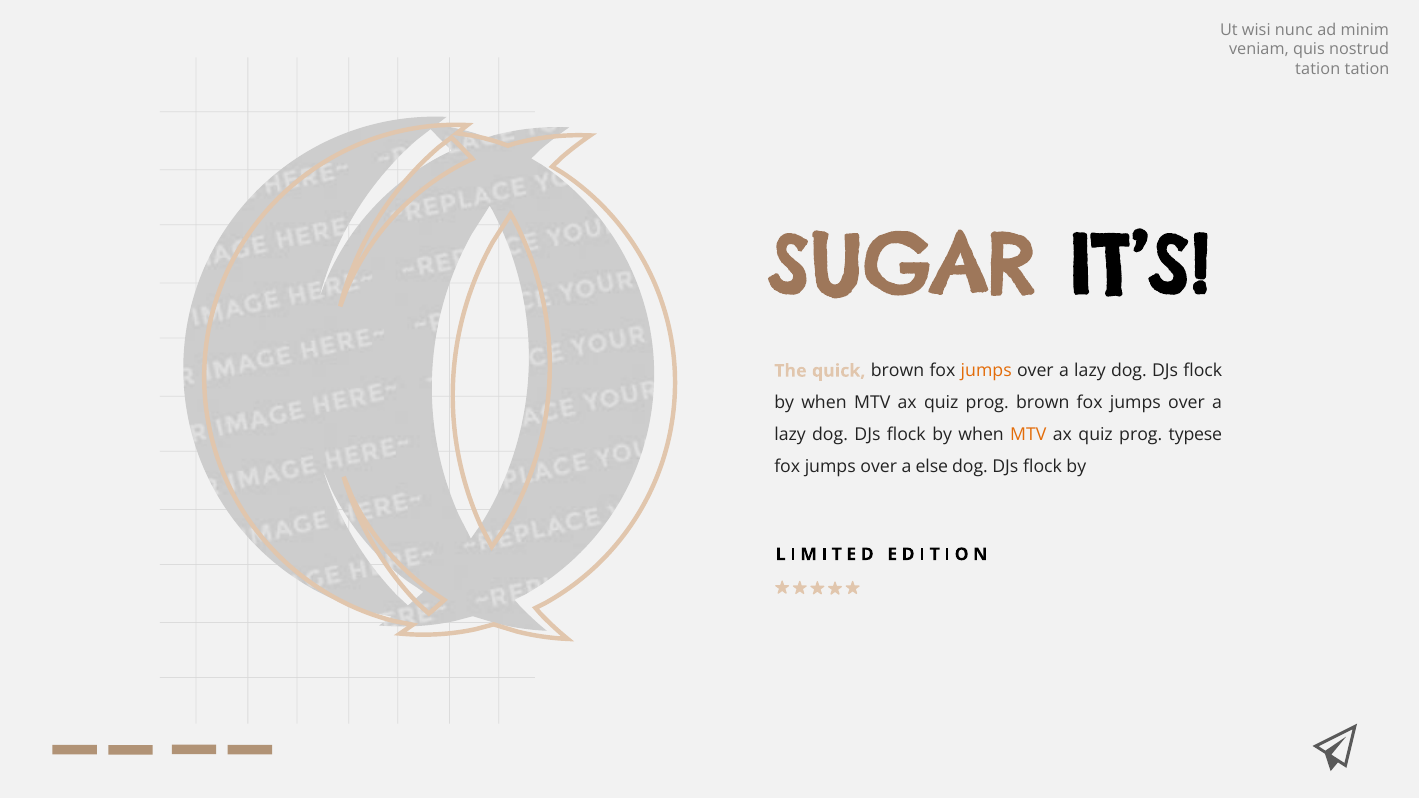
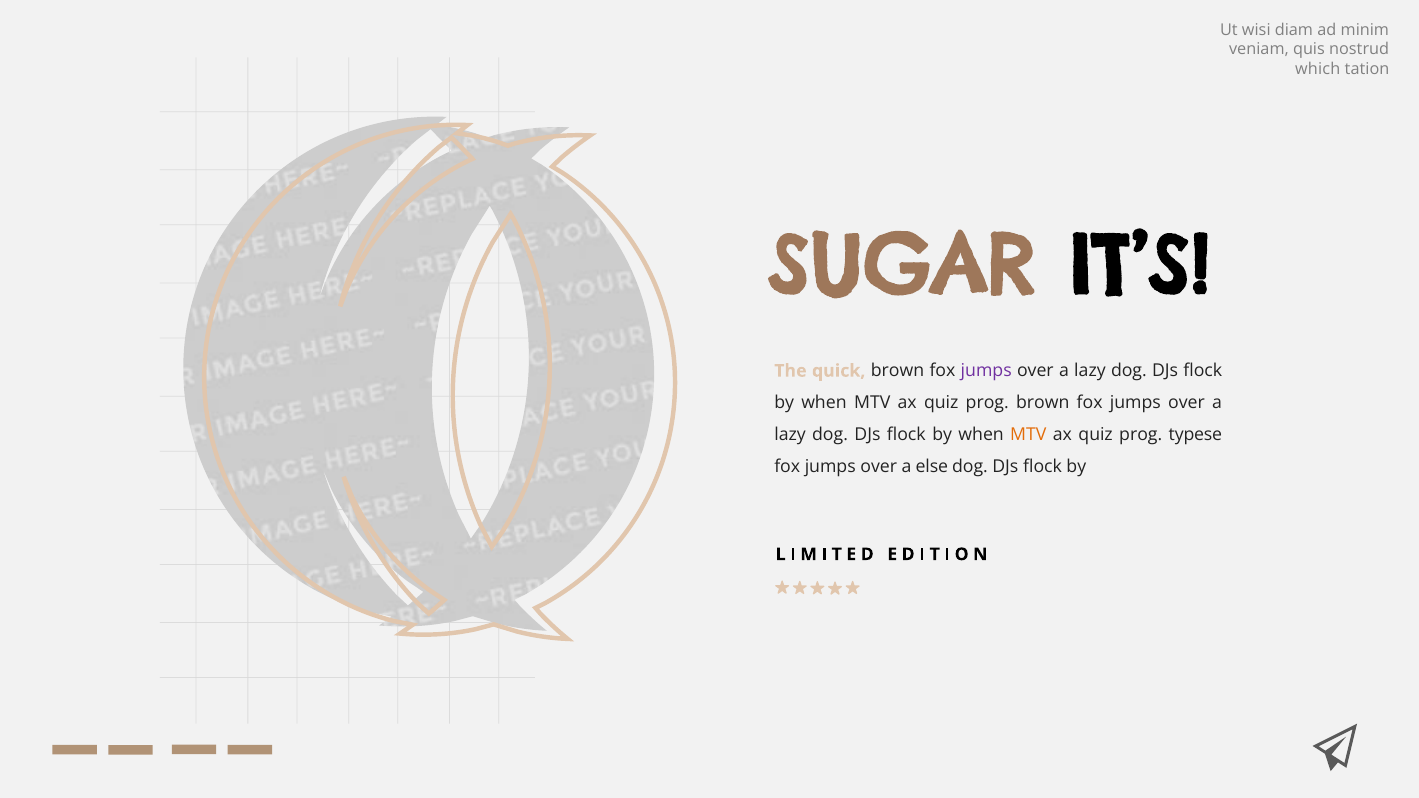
nunc: nunc -> diam
tation at (1318, 69): tation -> which
jumps at (986, 371) colour: orange -> purple
